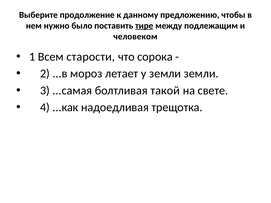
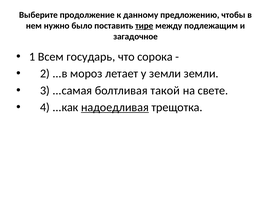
человеком: человеком -> загадочное
старости: старости -> государь
надоедливая underline: none -> present
